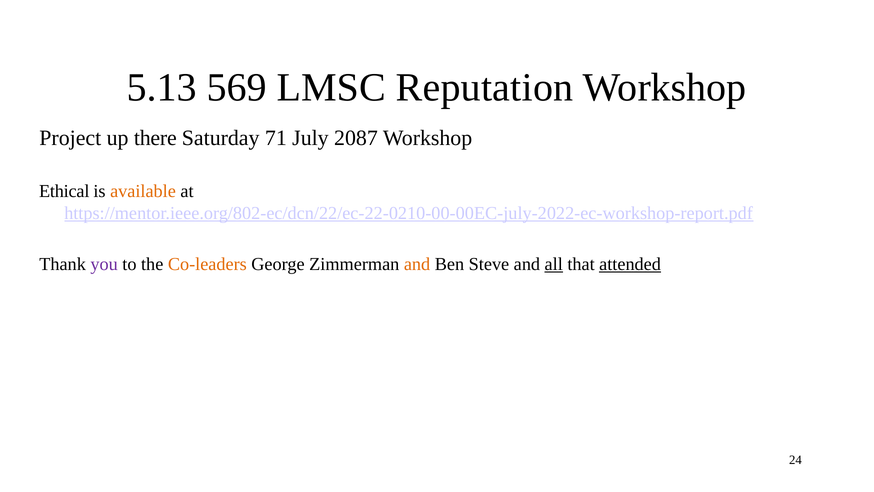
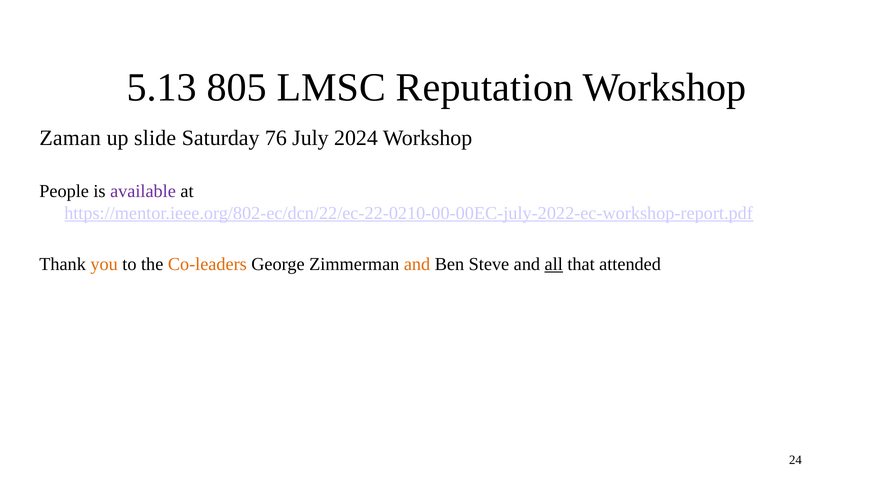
569: 569 -> 805
Project: Project -> Zaman
there: there -> slide
71: 71 -> 76
2087: 2087 -> 2024
Ethical: Ethical -> People
available colour: orange -> purple
you colour: purple -> orange
attended underline: present -> none
